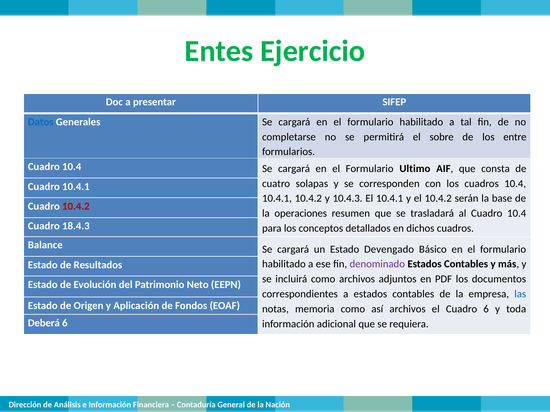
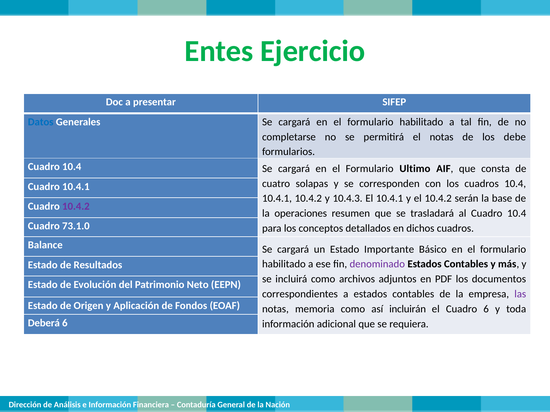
el sobre: sobre -> notas
entre: entre -> debe
10.4.2 at (76, 207) colour: red -> purple
18.4.3: 18.4.3 -> 73.1.0
Devengado: Devengado -> Importante
las colour: blue -> purple
así archivos: archivos -> incluirán
